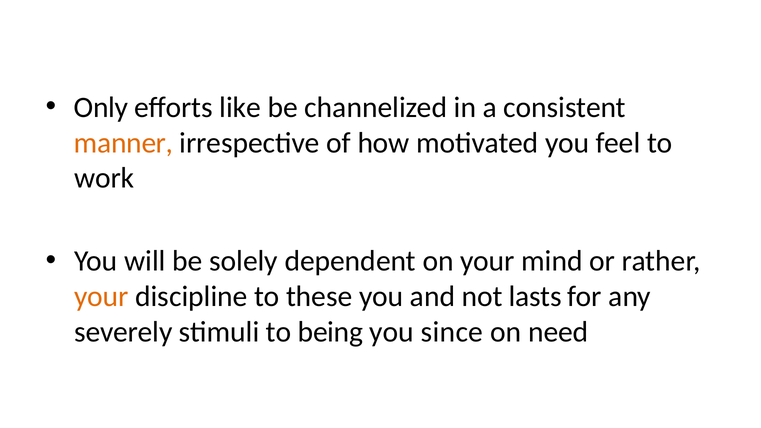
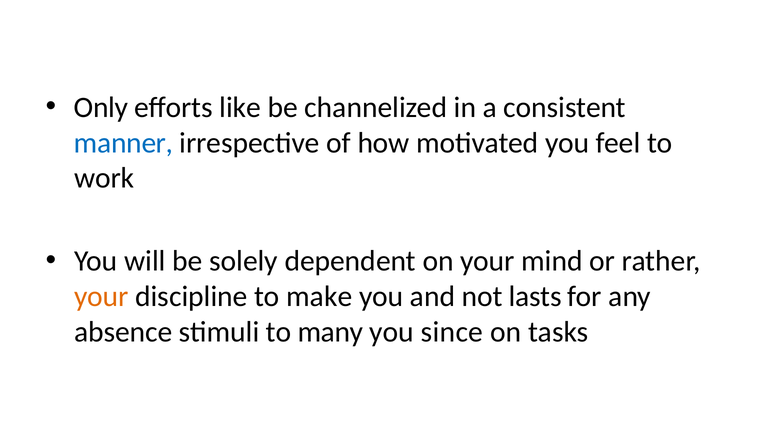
manner colour: orange -> blue
these: these -> make
severely: severely -> absence
being: being -> many
need: need -> tasks
